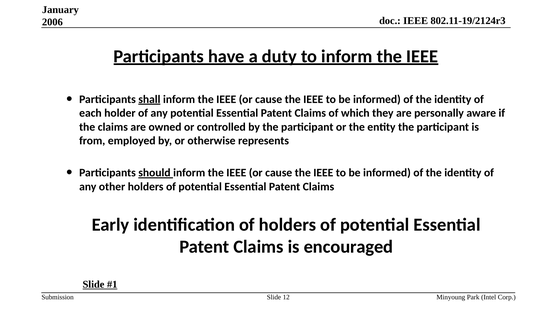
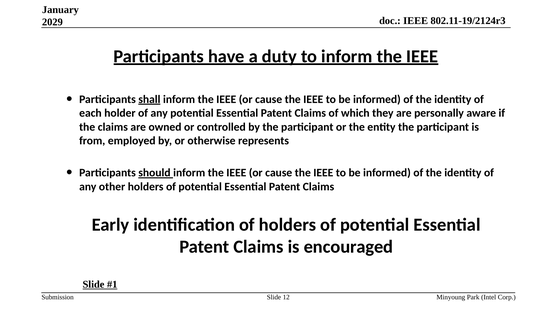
2006: 2006 -> 2029
